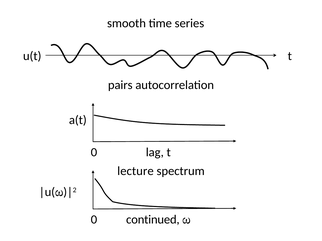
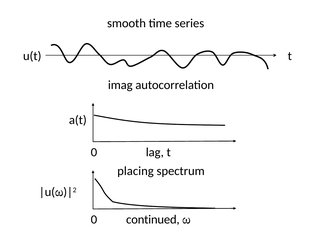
pairs: pairs -> imag
lecture: lecture -> placing
